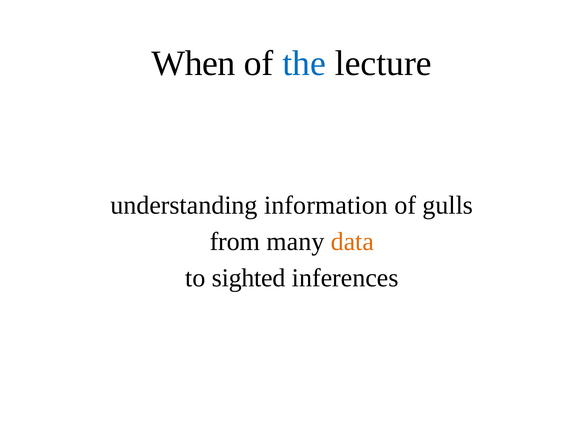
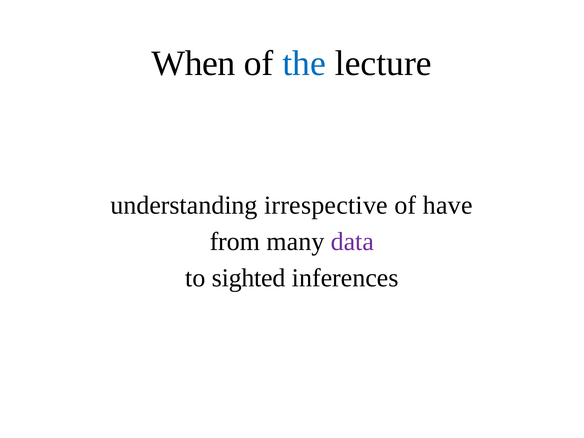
information: information -> irrespective
gulls: gulls -> have
data colour: orange -> purple
